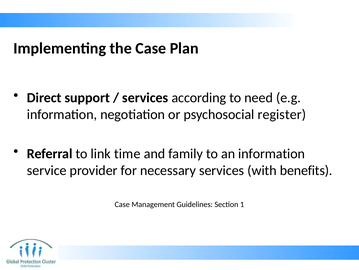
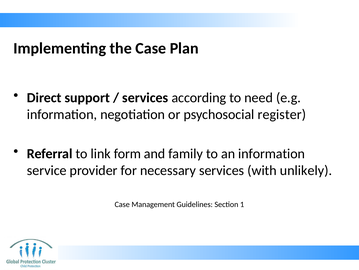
time: time -> form
benefits: benefits -> unlikely
